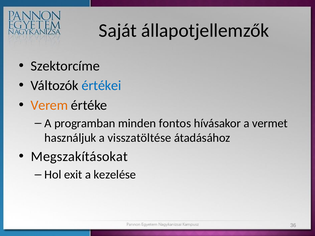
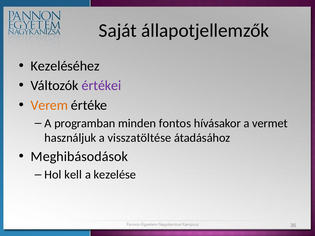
Szektorcíme: Szektorcíme -> Kezeléséhez
értékei colour: blue -> purple
Megszakításokat: Megszakításokat -> Meghibásodások
exit: exit -> kell
